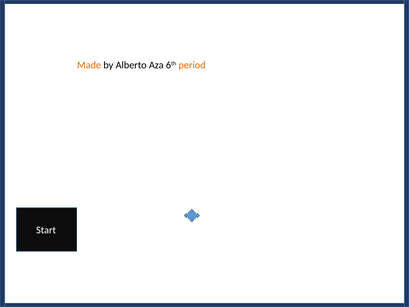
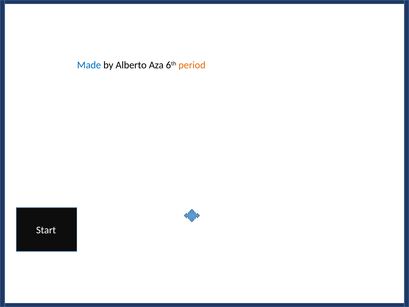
Made colour: orange -> blue
